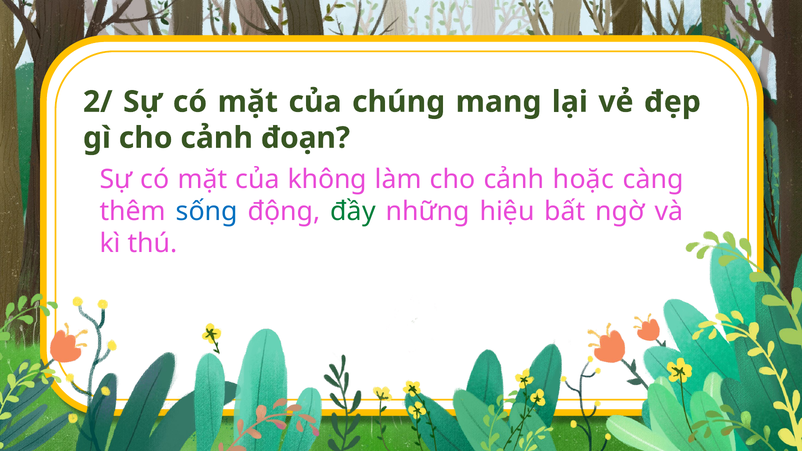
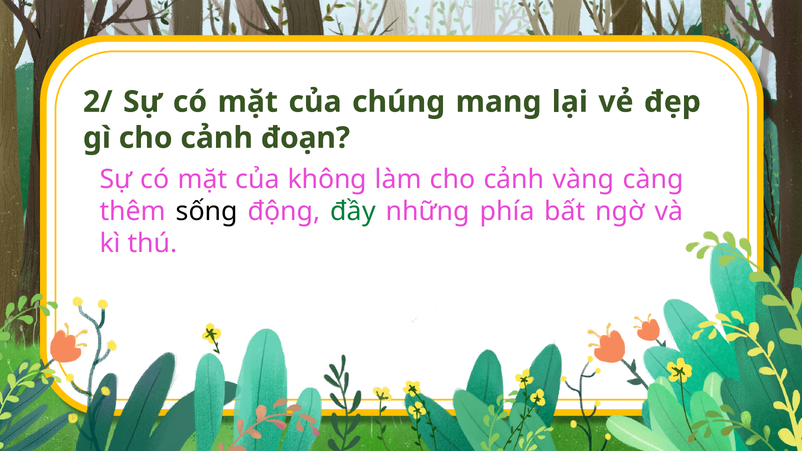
hoặc: hoặc -> vàng
sống colour: blue -> black
hiệu: hiệu -> phía
